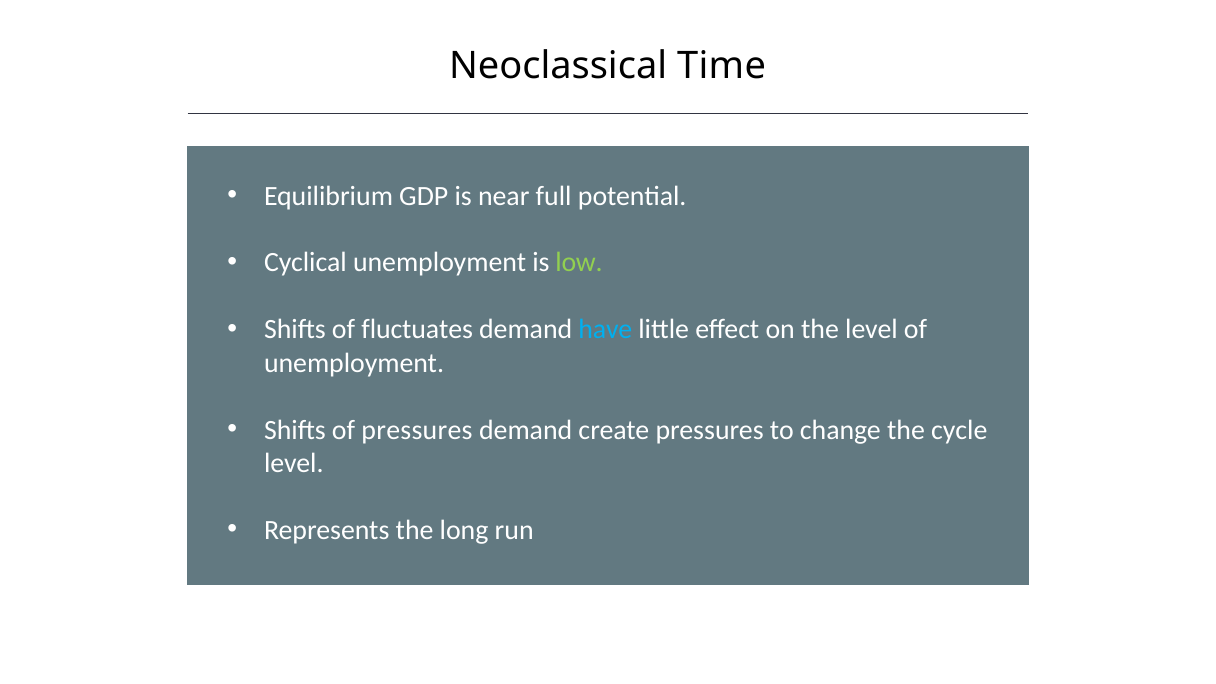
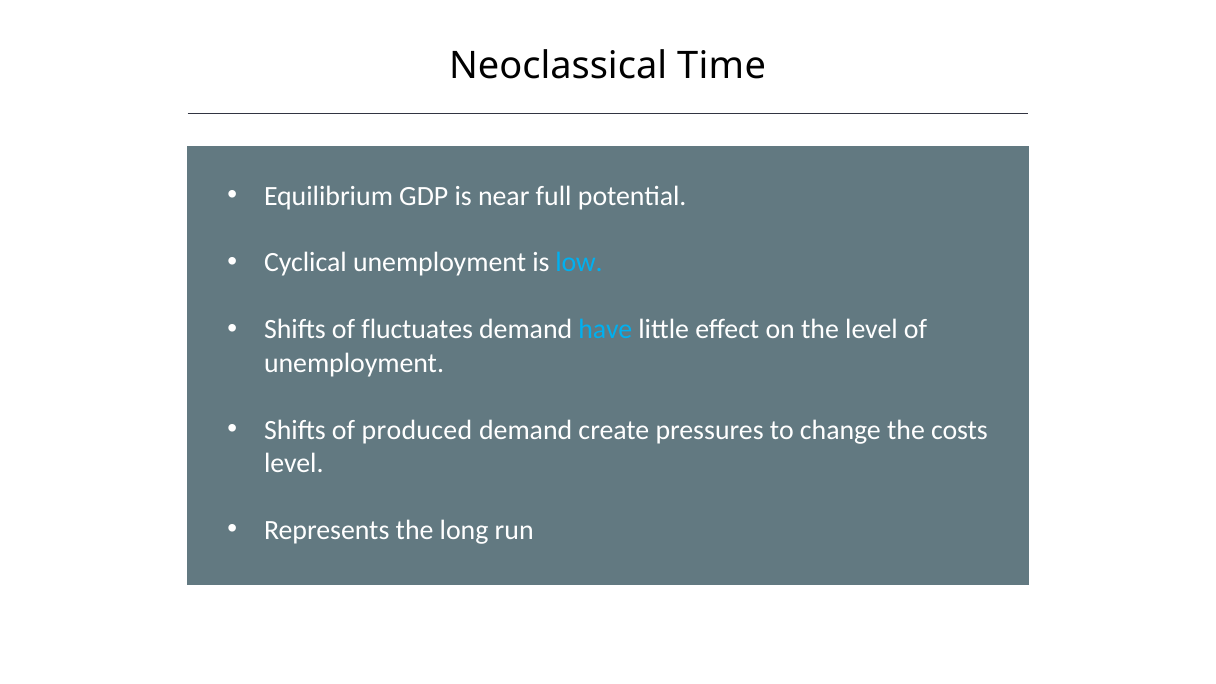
low colour: light green -> light blue
of pressures: pressures -> produced
cycle: cycle -> costs
